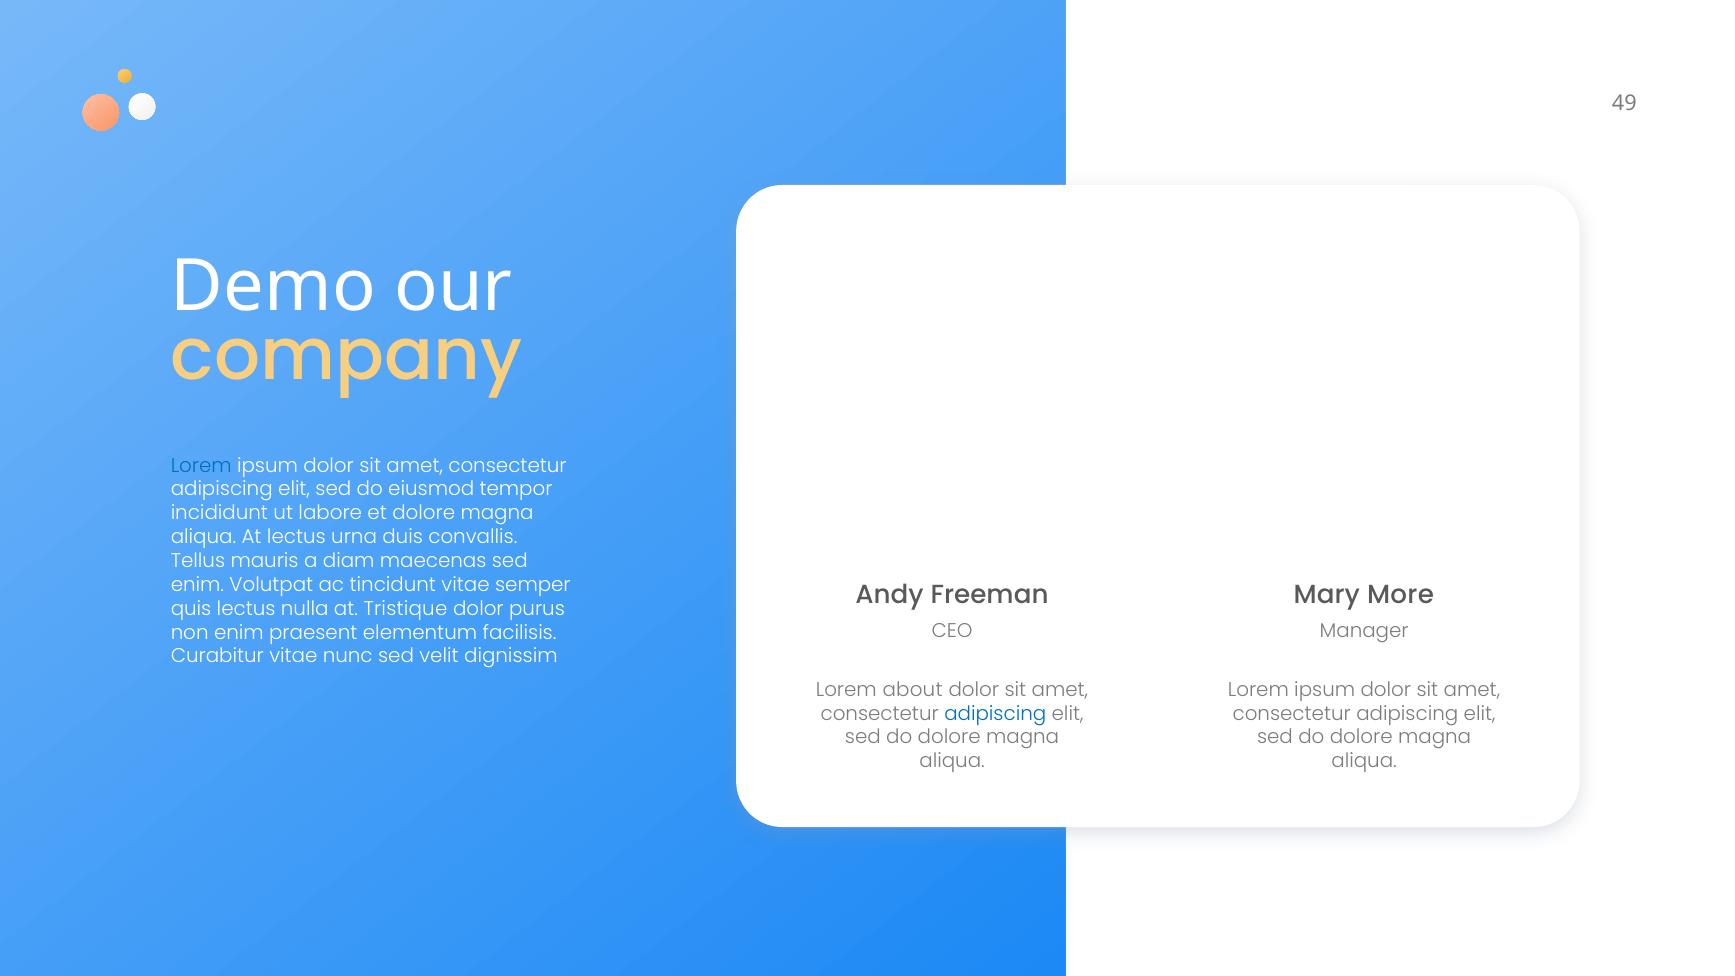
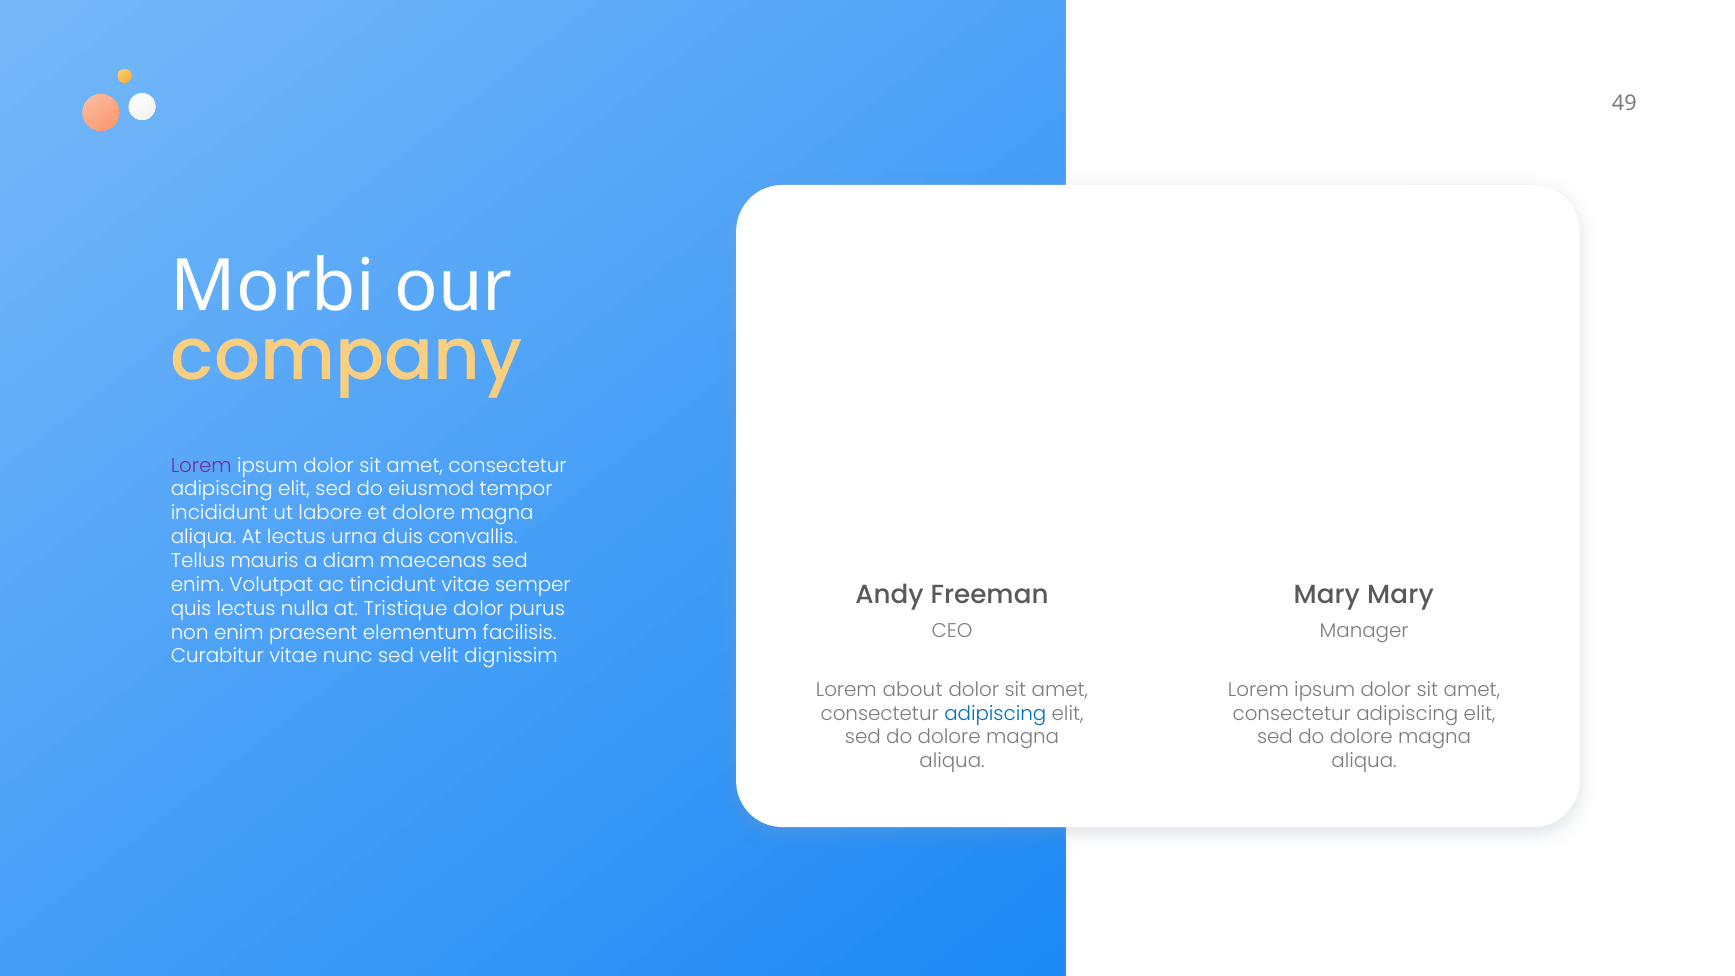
Demo: Demo -> Morbi
Lorem at (201, 466) colour: blue -> purple
Mary More: More -> Mary
